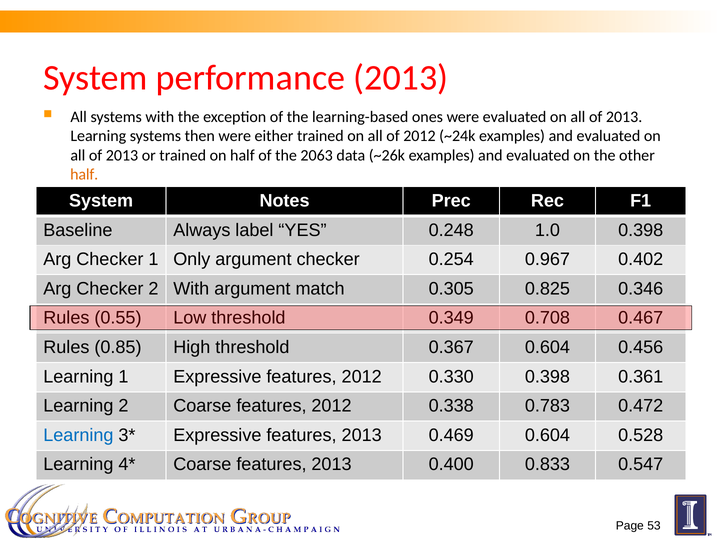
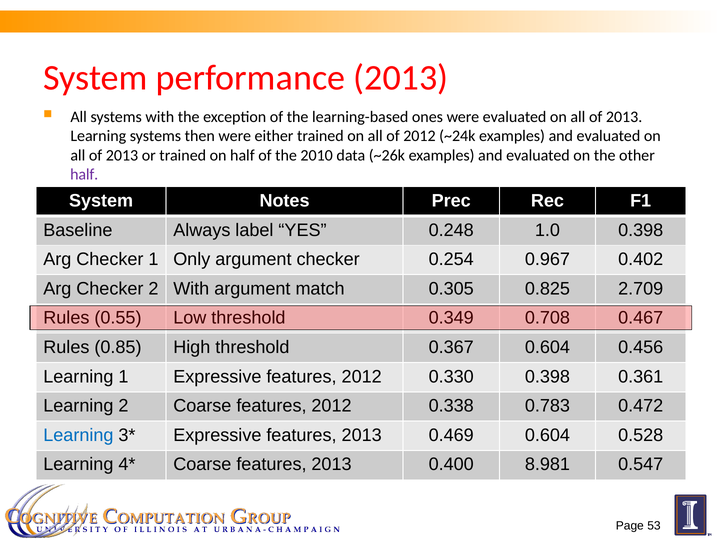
2063: 2063 -> 2010
half at (84, 174) colour: orange -> purple
0.346: 0.346 -> 2.709
0.833: 0.833 -> 8.981
